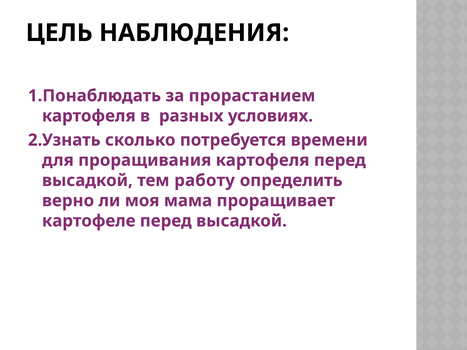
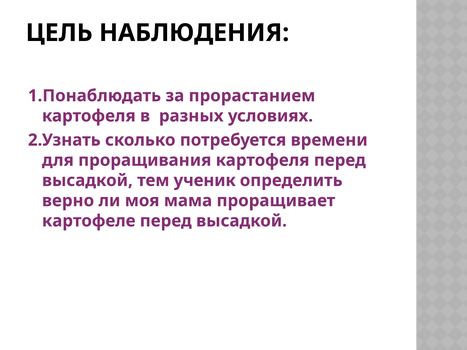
работу: работу -> ученик
